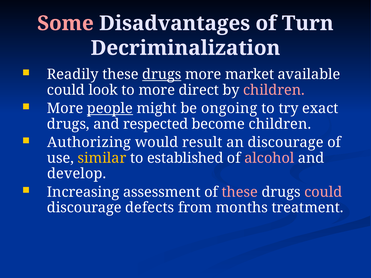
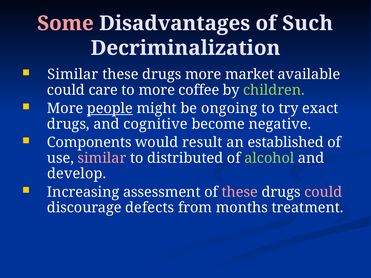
Turn: Turn -> Such
Readily at (73, 74): Readily -> Similar
drugs at (162, 74) underline: present -> none
look: look -> care
direct: direct -> coffee
children at (274, 90) colour: pink -> light green
respected: respected -> cognitive
become children: children -> negative
Authorizing: Authorizing -> Components
an discourage: discourage -> established
similar at (102, 158) colour: yellow -> pink
established: established -> distributed
alcohol colour: pink -> light green
